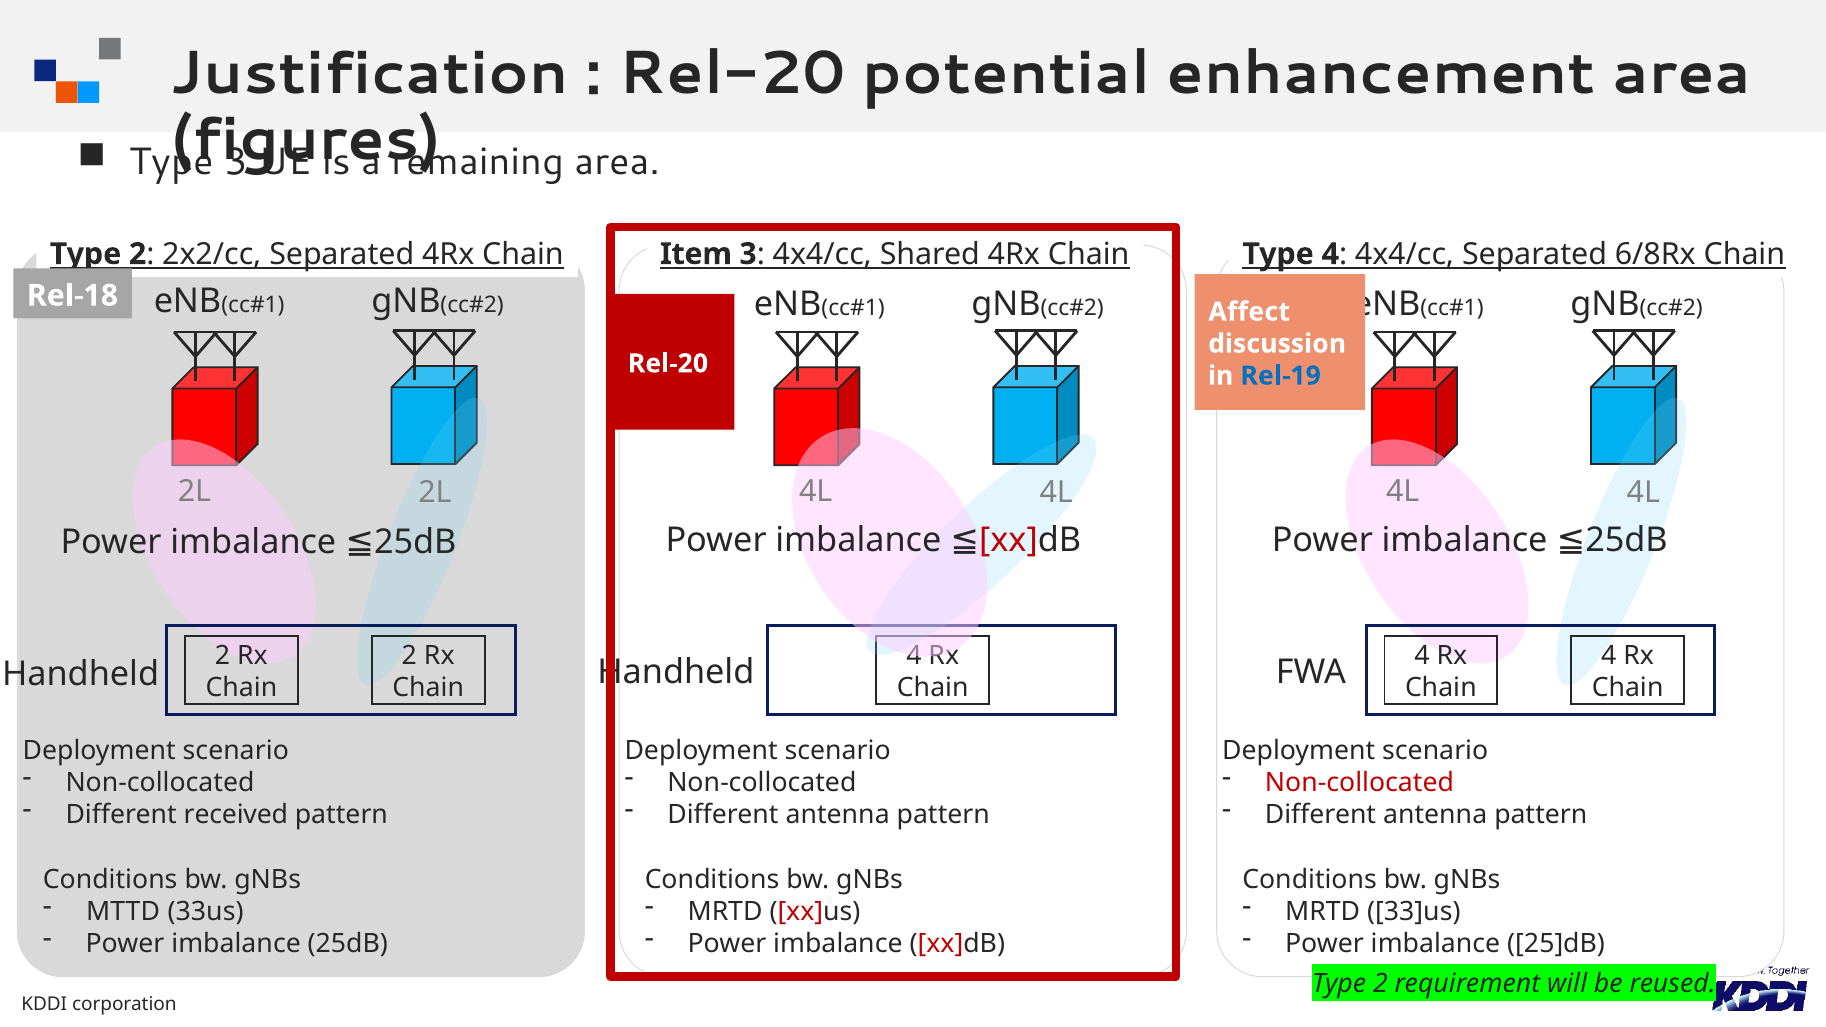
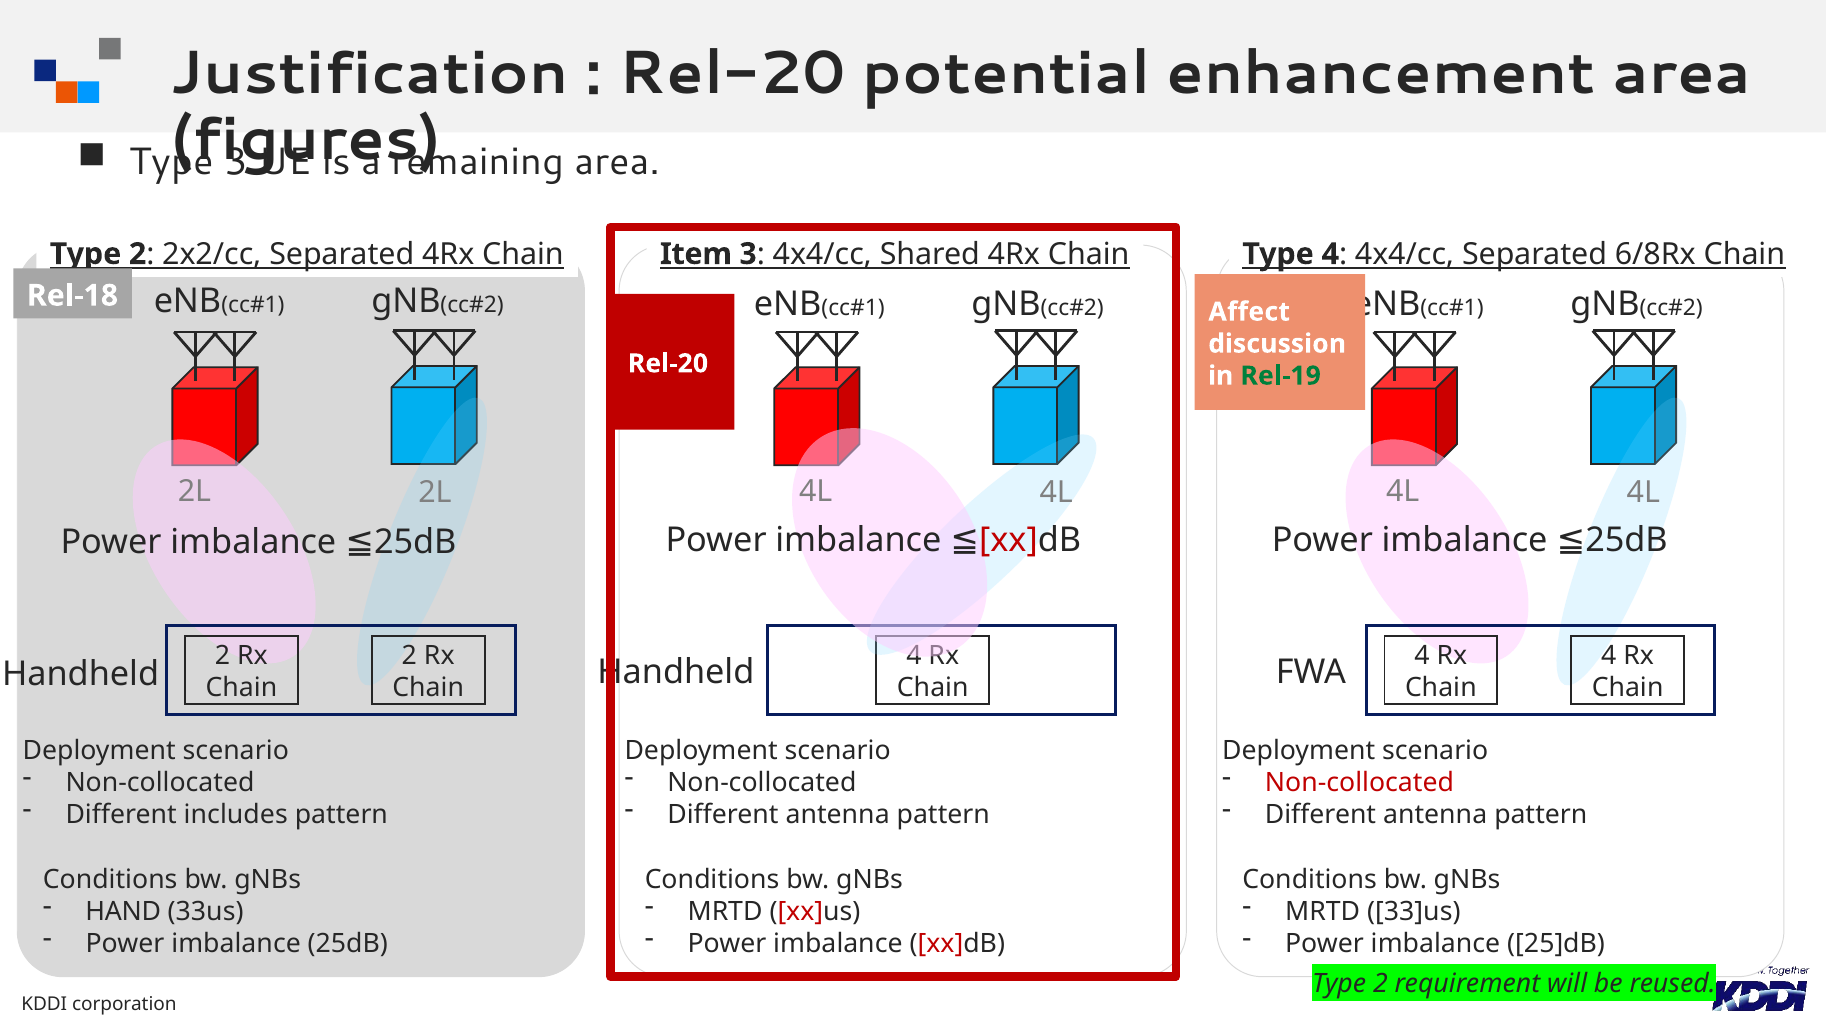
Rel-19 colour: blue -> green
received: received -> includes
MTTD: MTTD -> HAND
